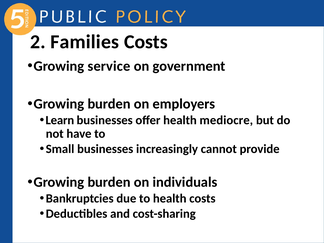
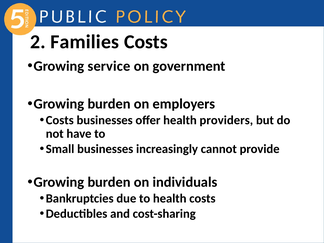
Learn at (60, 120): Learn -> Costs
mediocre: mediocre -> providers
